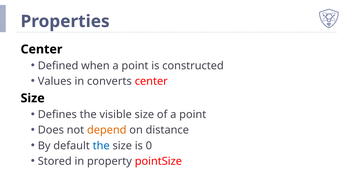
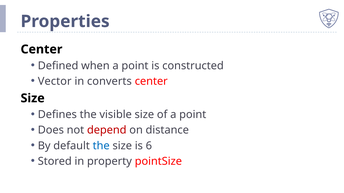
Values: Values -> Vector
depend colour: orange -> red
0: 0 -> 6
